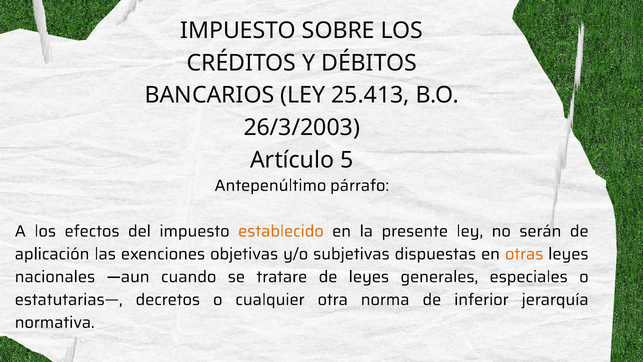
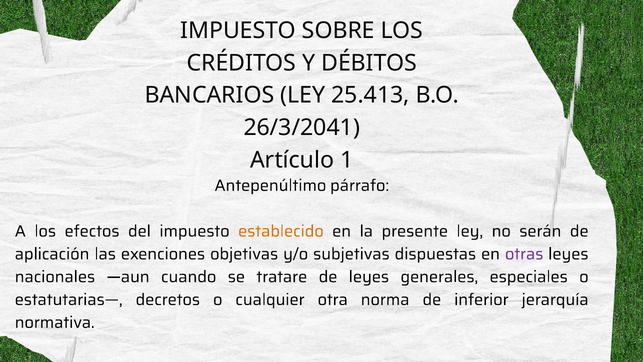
26/3/2003: 26/3/2003 -> 26/3/2041
5: 5 -> 1
otras colour: orange -> purple
